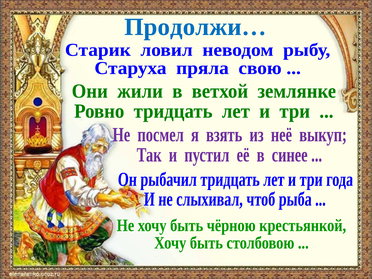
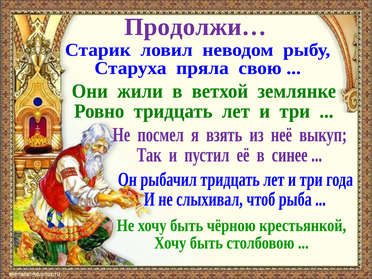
Продолжи… colour: blue -> purple
